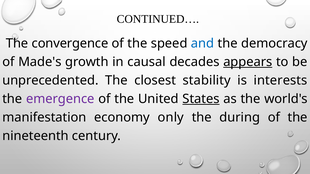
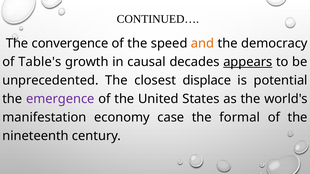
and colour: blue -> orange
Made's: Made's -> Table's
stability: stability -> displace
interests: interests -> potential
States underline: present -> none
only: only -> case
during: during -> formal
